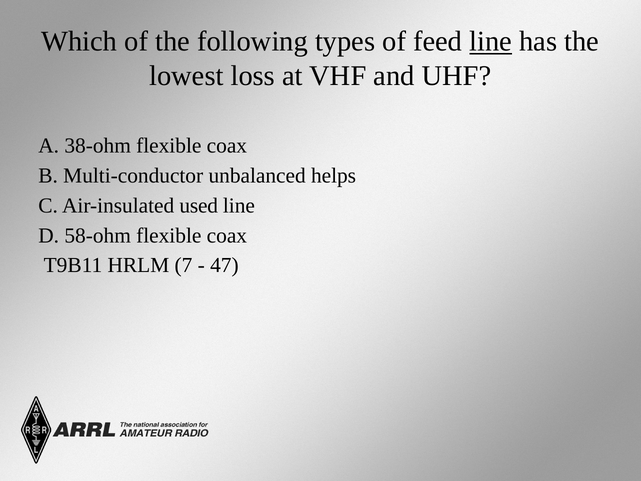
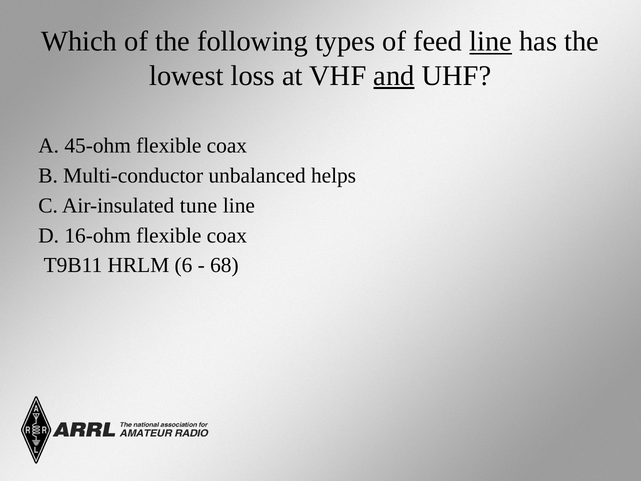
and underline: none -> present
38-ohm: 38-ohm -> 45-ohm
used: used -> tune
58-ohm: 58-ohm -> 16-ohm
7: 7 -> 6
47: 47 -> 68
